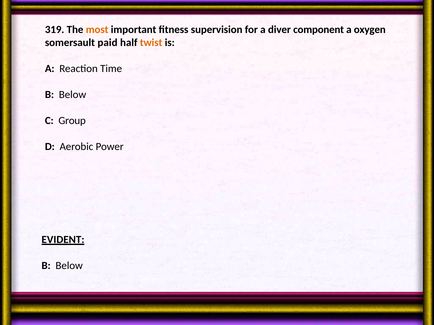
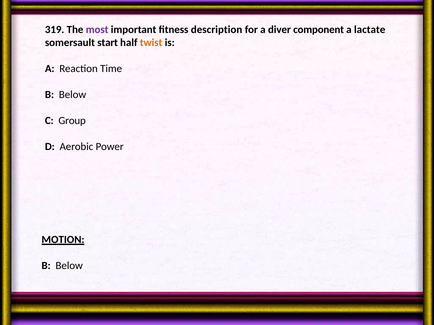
most colour: orange -> purple
supervision: supervision -> description
oxygen: oxygen -> lactate
paid: paid -> start
EVIDENT: EVIDENT -> MOTION
